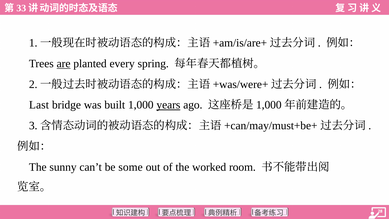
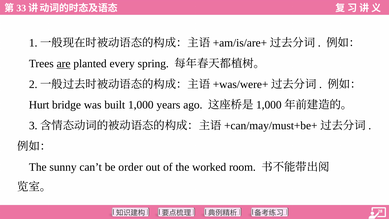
Last: Last -> Hurt
years underline: present -> none
some: some -> order
